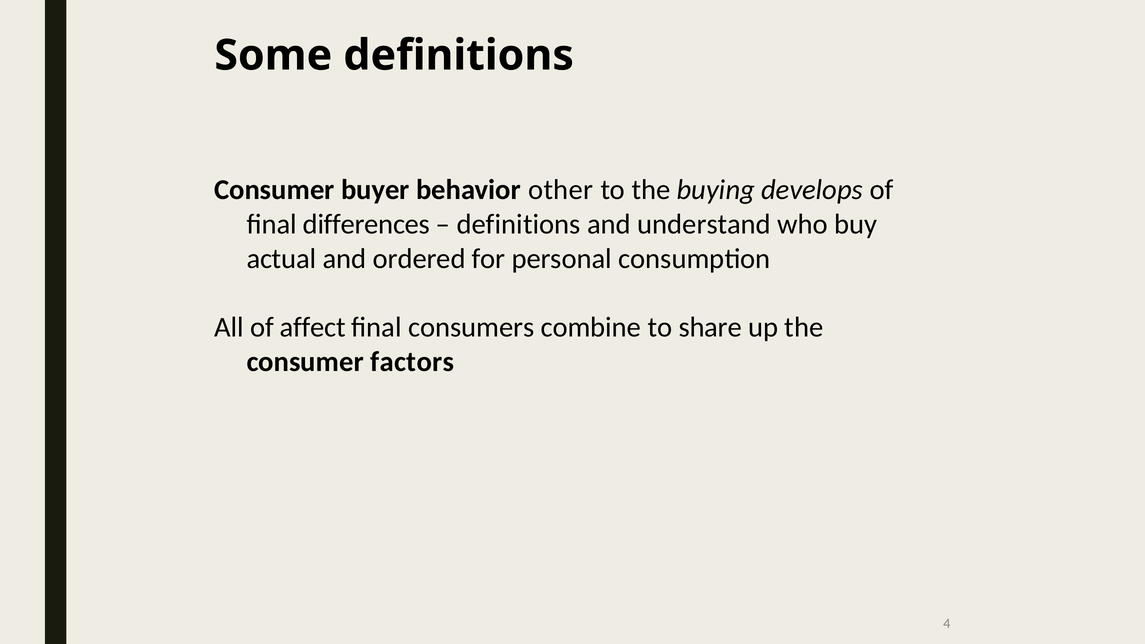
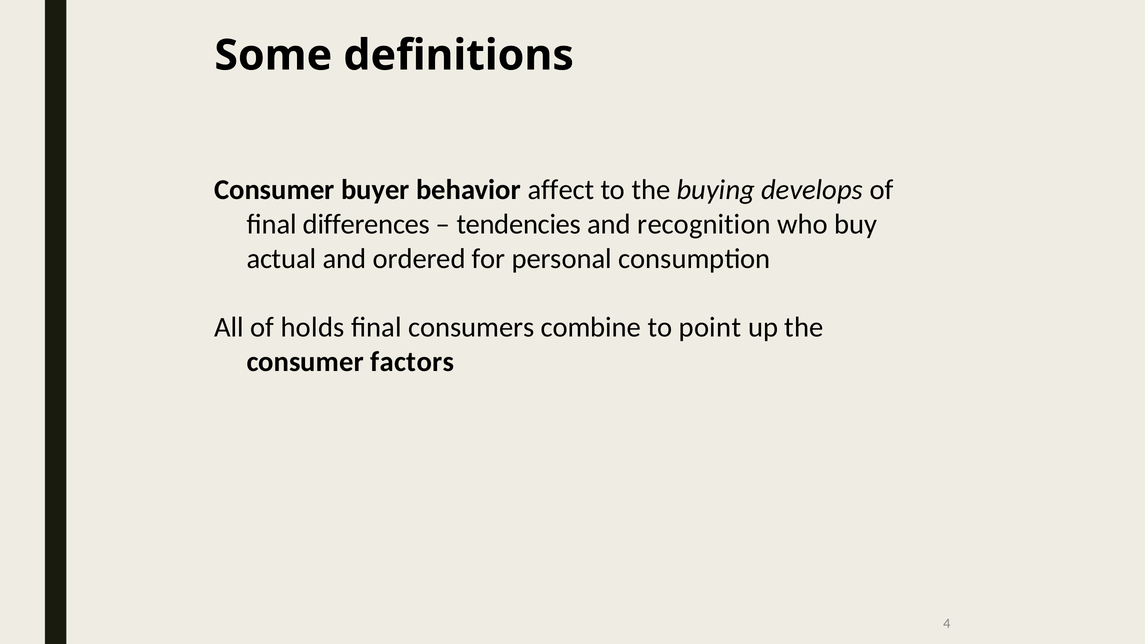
other: other -> affect
definitions at (519, 224): definitions -> tendencies
understand: understand -> recognition
affect: affect -> holds
share: share -> point
